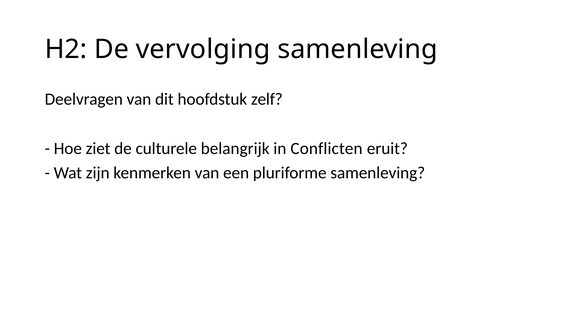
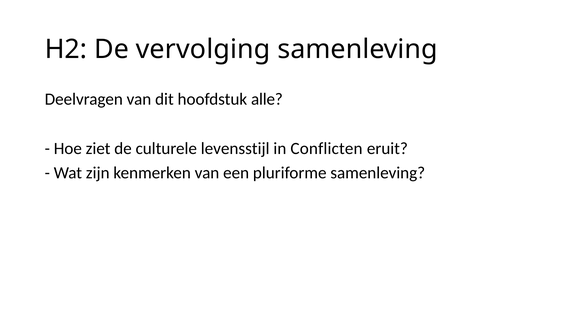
zelf: zelf -> alle
belangrijk: belangrijk -> levensstijl
